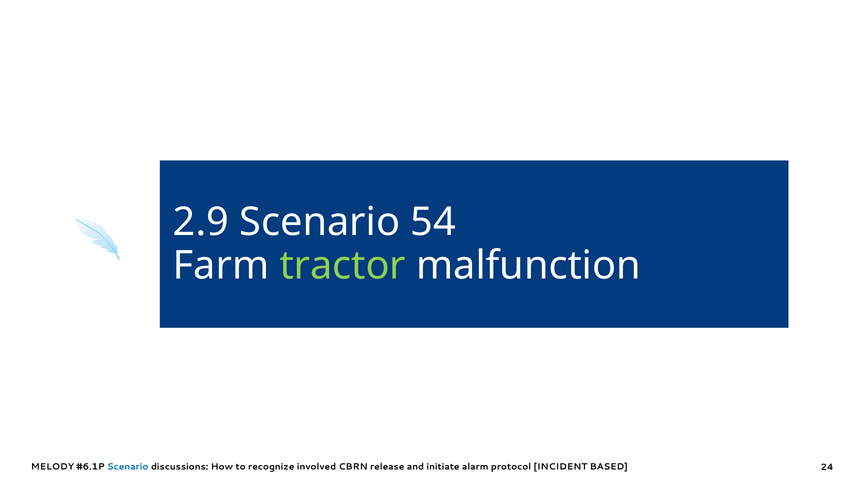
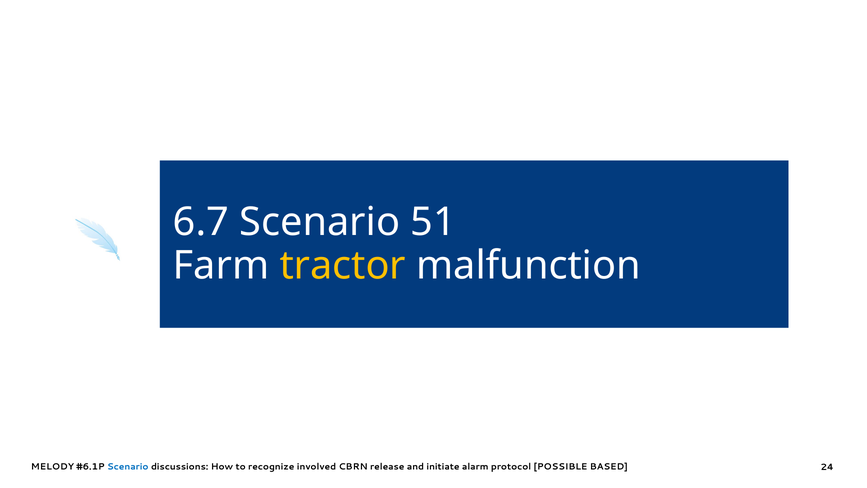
2.9: 2.9 -> 6.7
54: 54 -> 51
tractor colour: light green -> yellow
INCIDENT: INCIDENT -> POSSIBLE
